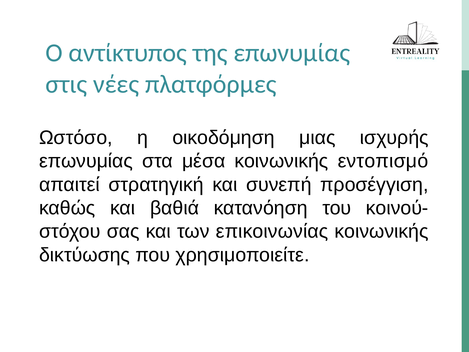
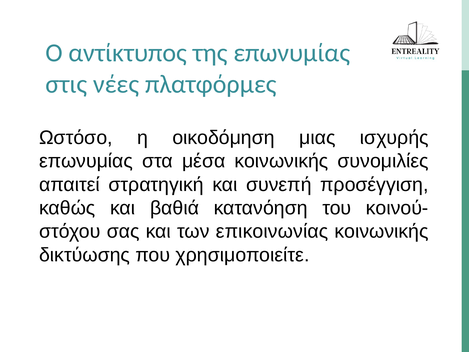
εντοπισμό: εντοπισμό -> συνομιλίες
